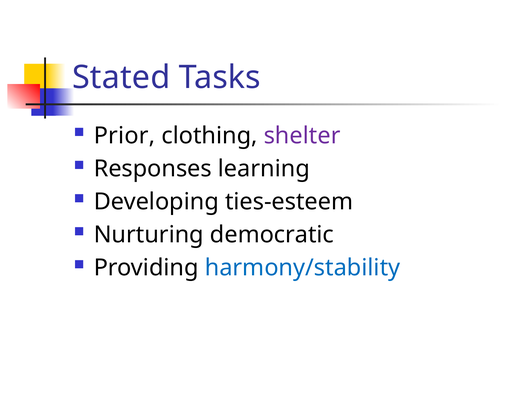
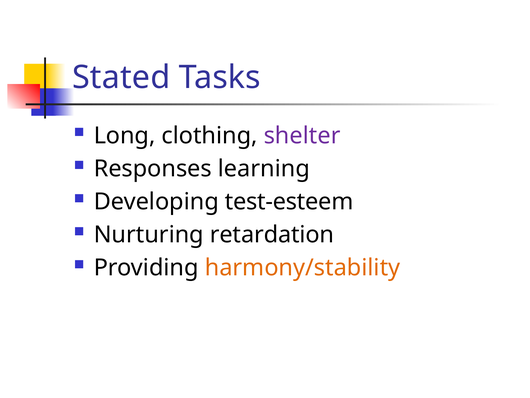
Prior: Prior -> Long
ties-esteem: ties-esteem -> test-esteem
democratic: democratic -> retardation
harmony/stability colour: blue -> orange
